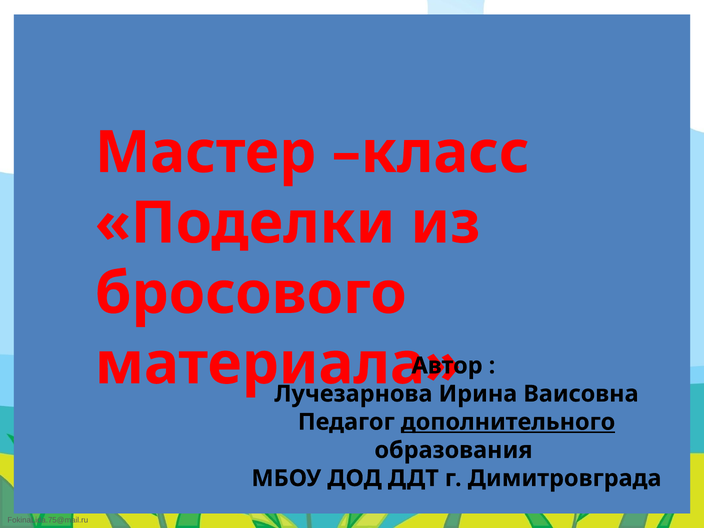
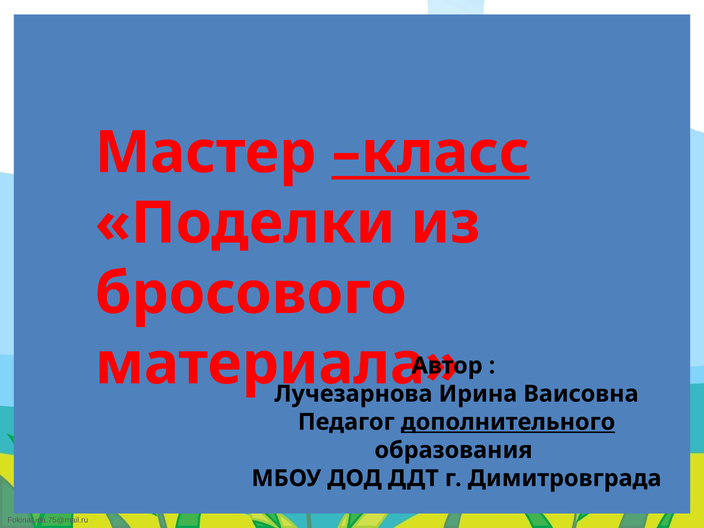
класс underline: none -> present
